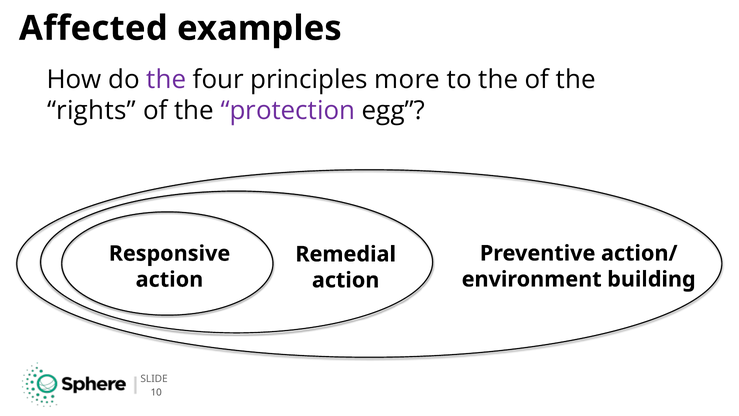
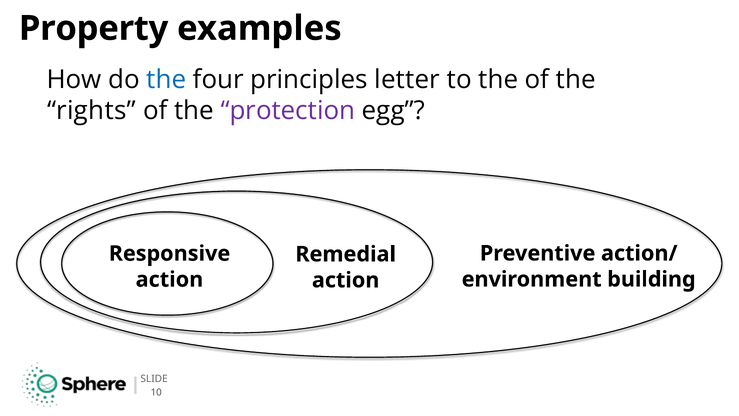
Affected: Affected -> Property
the at (166, 80) colour: purple -> blue
more: more -> letter
